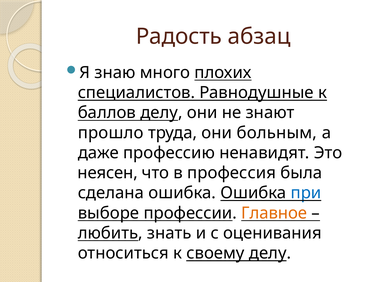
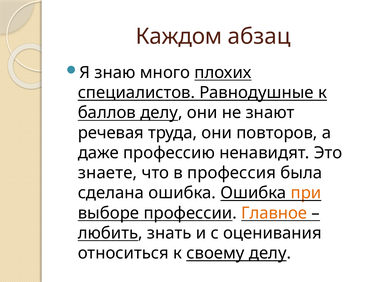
Радость: Радость -> Каждом
прошло: прошло -> речевая
больным: больным -> повторов
неясен: неясен -> знаете
при colour: blue -> orange
